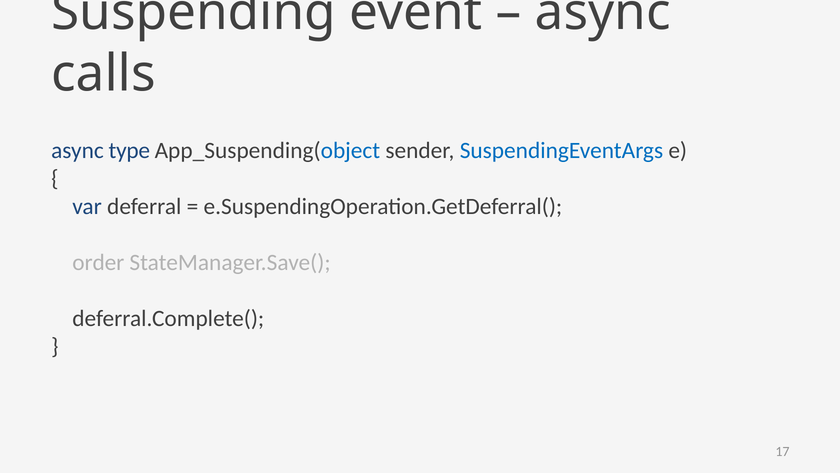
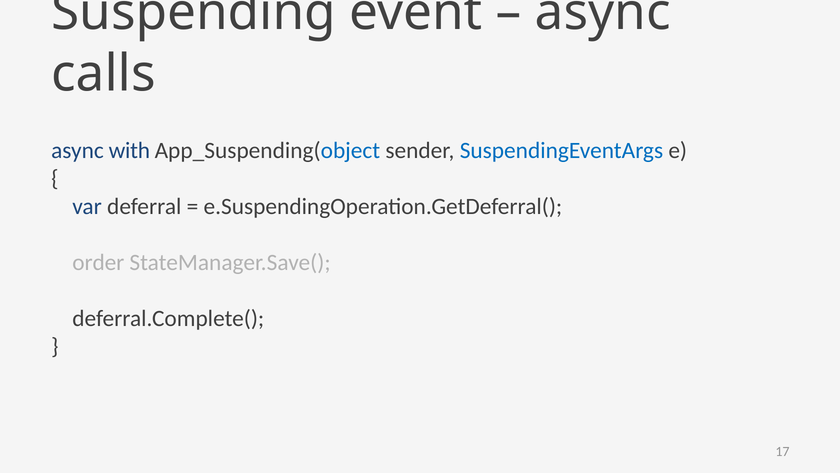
type: type -> with
